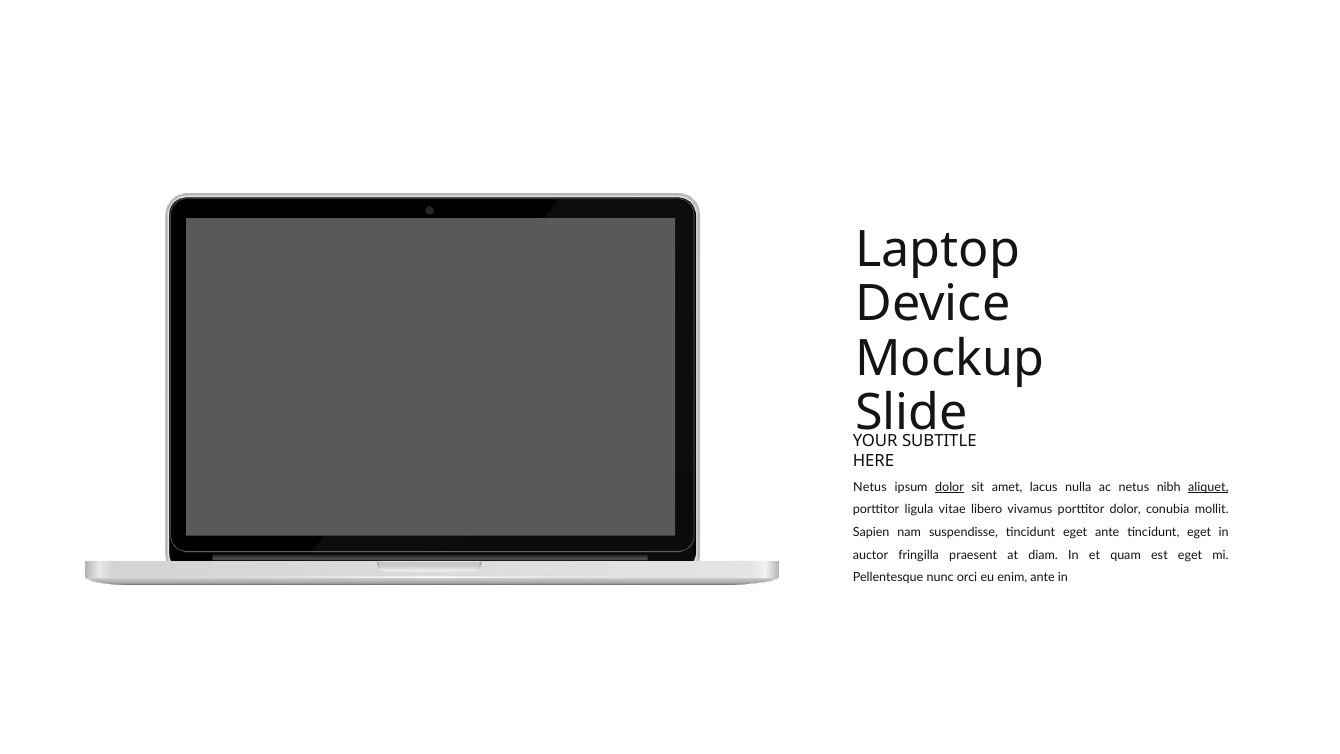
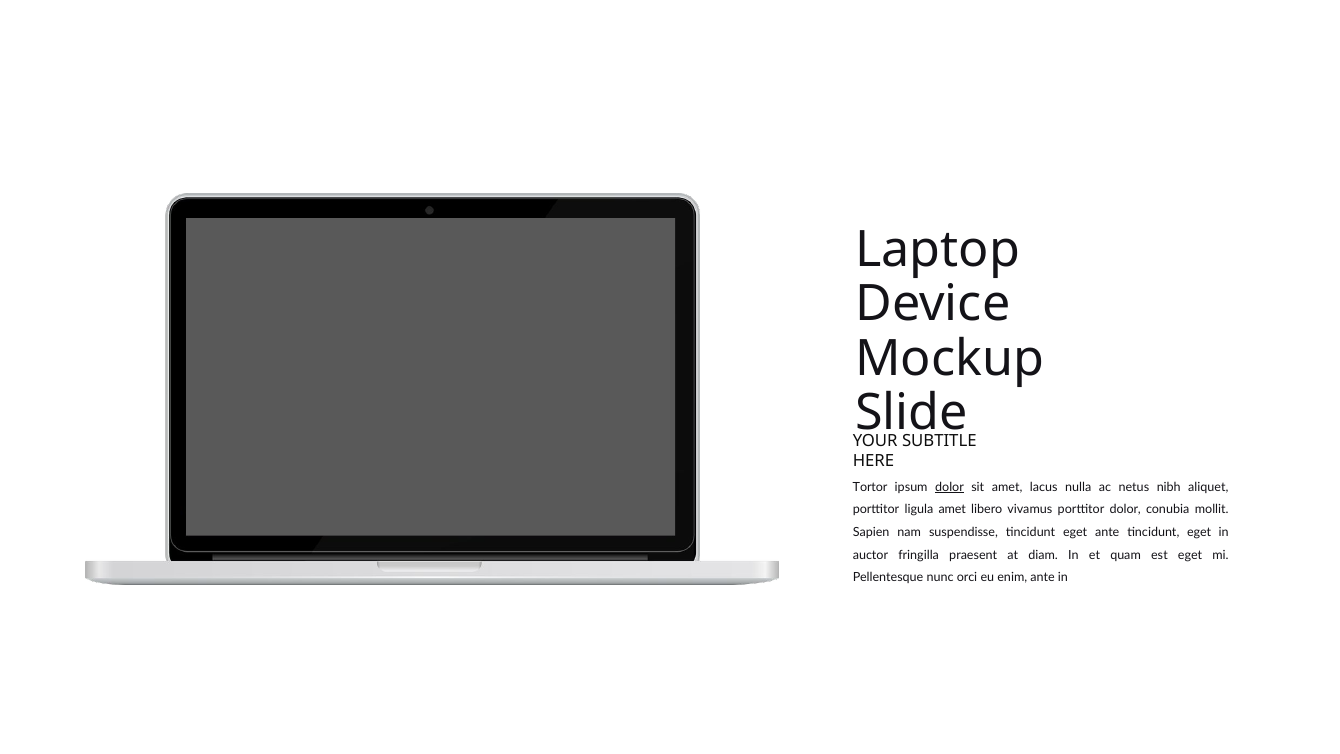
Netus at (870, 487): Netus -> Tortor
aliquet underline: present -> none
ligula vitae: vitae -> amet
